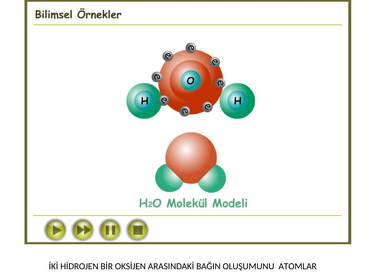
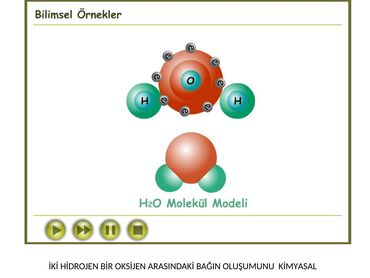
ATOMLAR: ATOMLAR -> KİMYASAL
